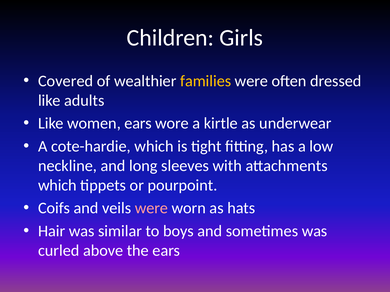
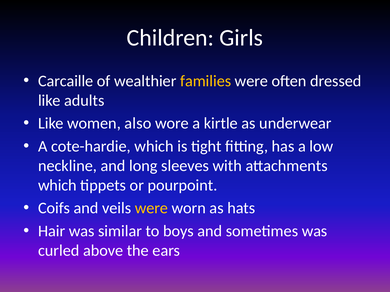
Covered: Covered -> Carcaille
women ears: ears -> also
were at (151, 208) colour: pink -> yellow
